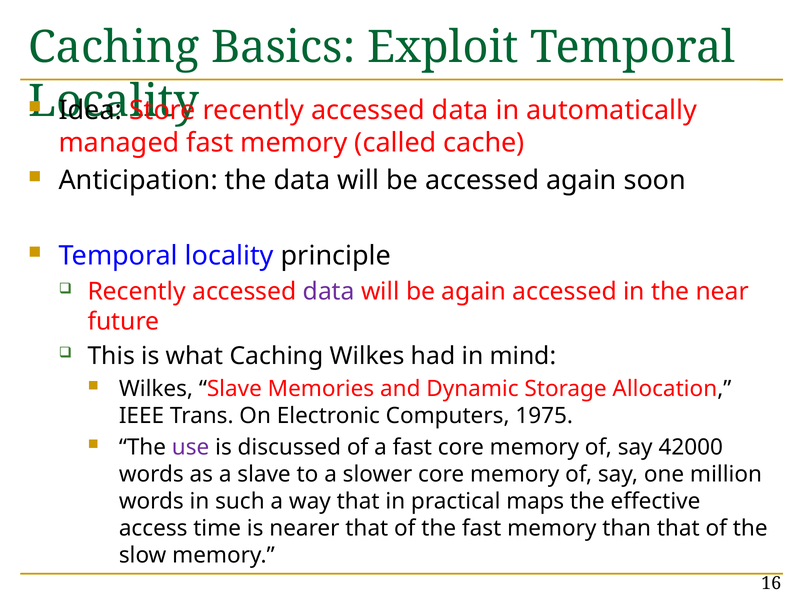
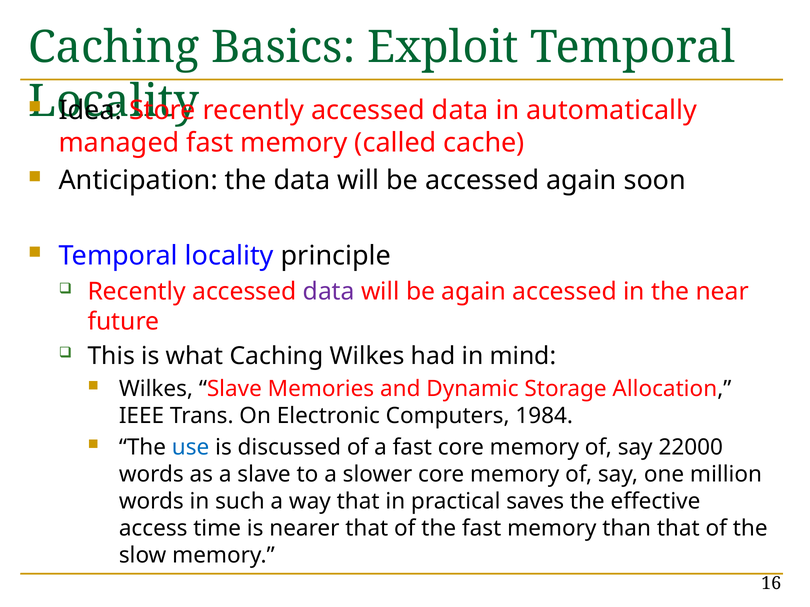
1975: 1975 -> 1984
use colour: purple -> blue
42000: 42000 -> 22000
maps: maps -> saves
